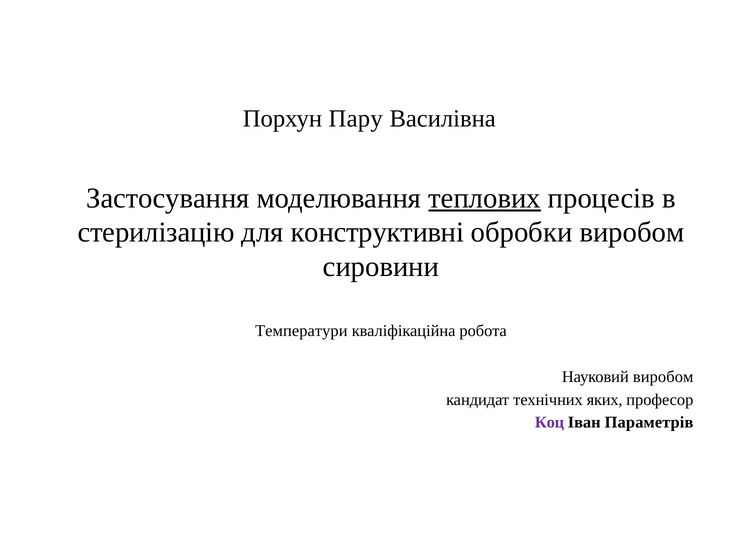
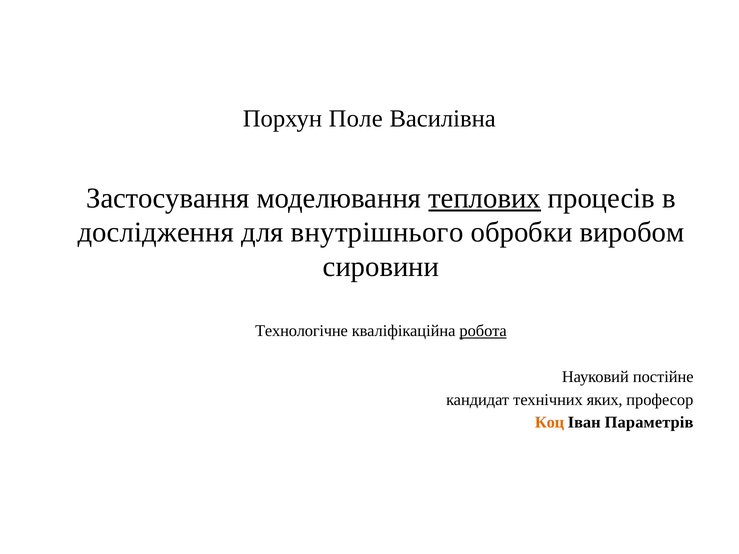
Пару: Пару -> Поле
стерилізацію: стерилізацію -> дослідження
конструктивні: конструктивні -> внутрішнього
Температури: Температури -> Технологічне
робота underline: none -> present
Науковий виробом: виробом -> постійне
Коц colour: purple -> orange
